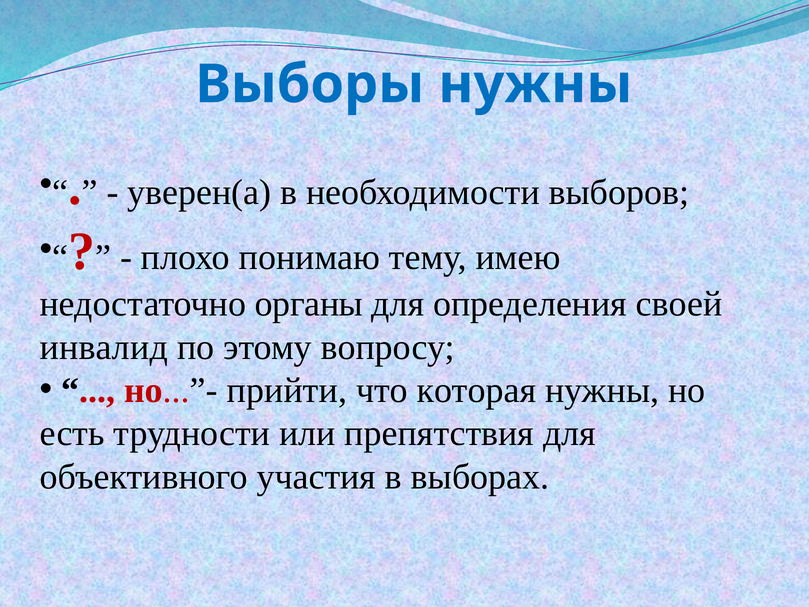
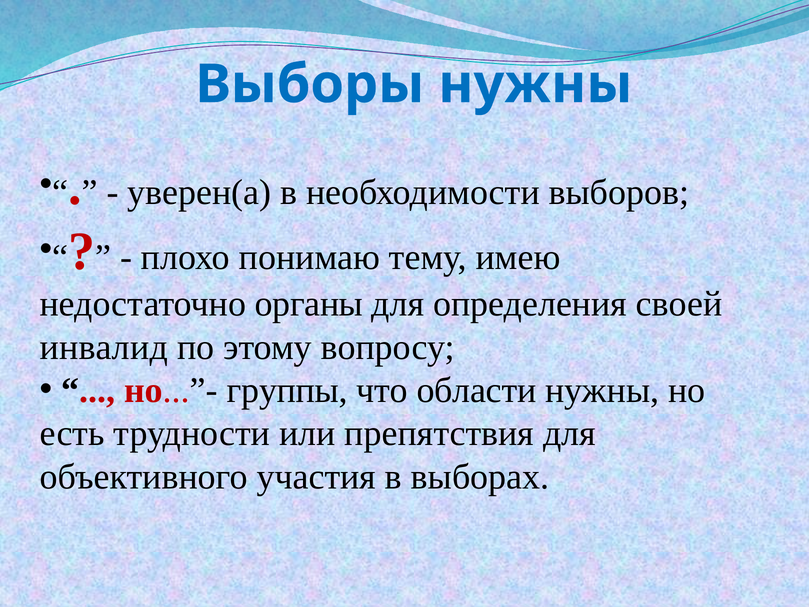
прийти: прийти -> группы
которая: которая -> области
